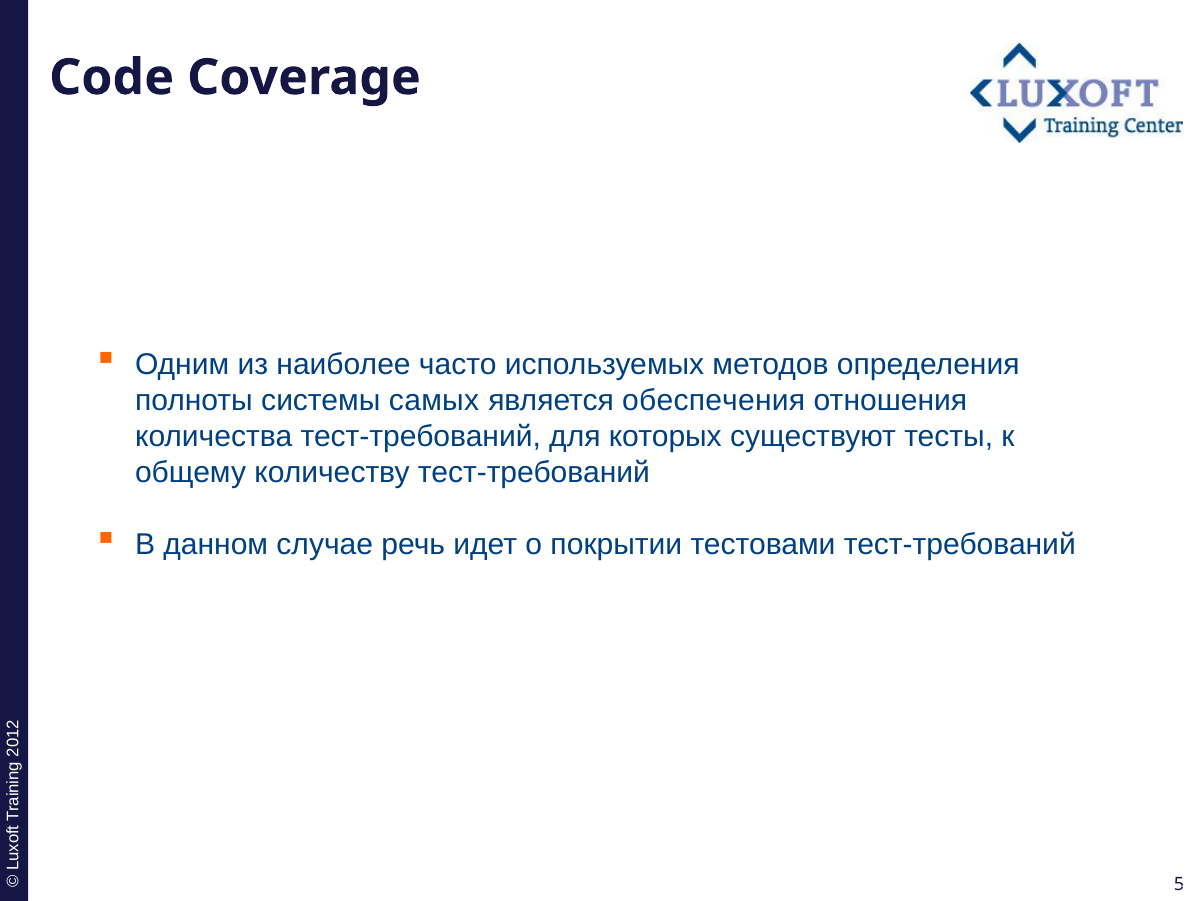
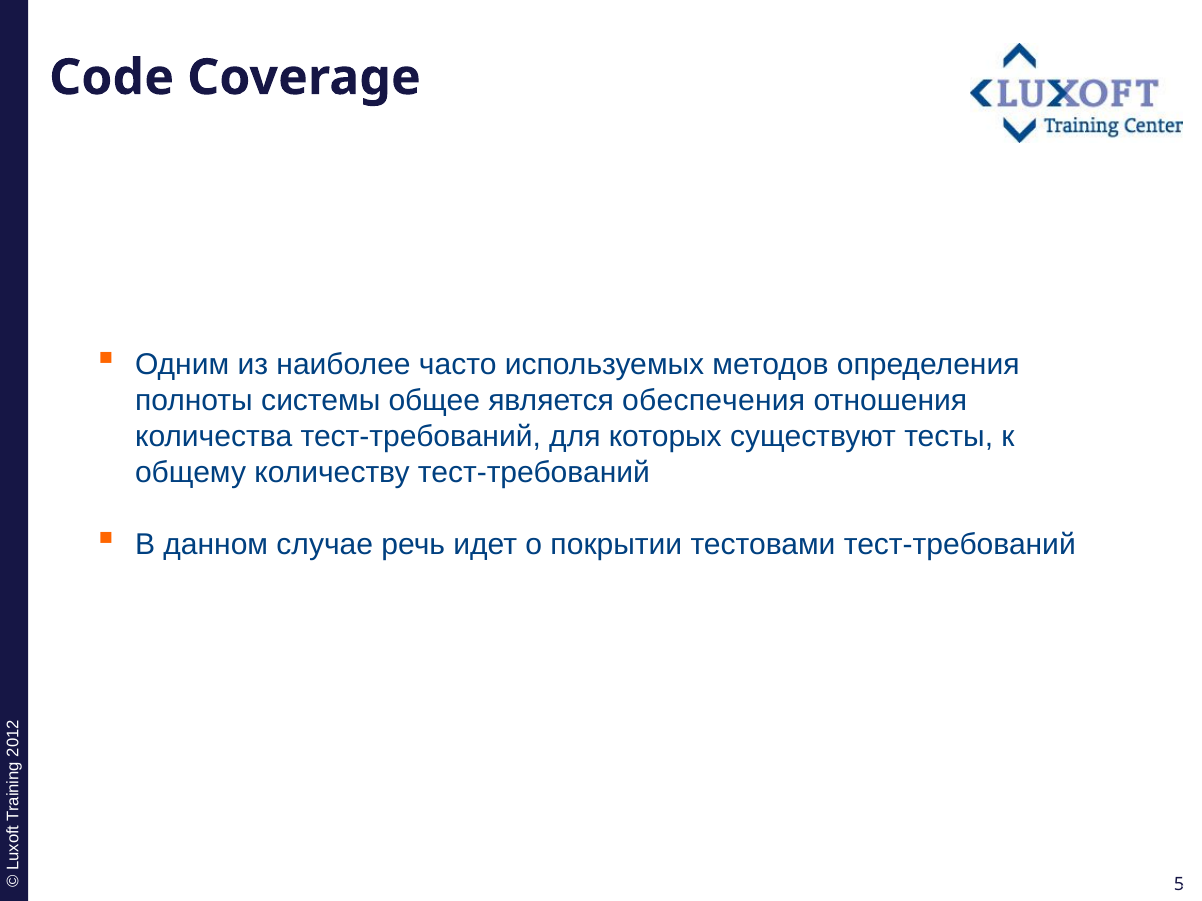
самых: самых -> общее
